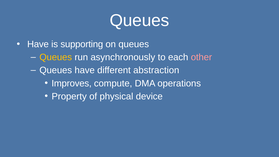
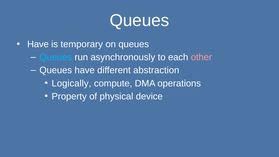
supporting: supporting -> temporary
Queues at (56, 57) colour: yellow -> light blue
Improves: Improves -> Logically
